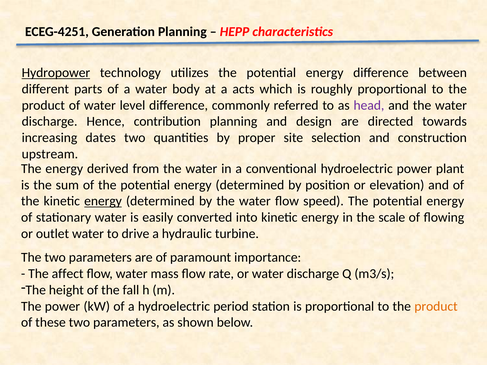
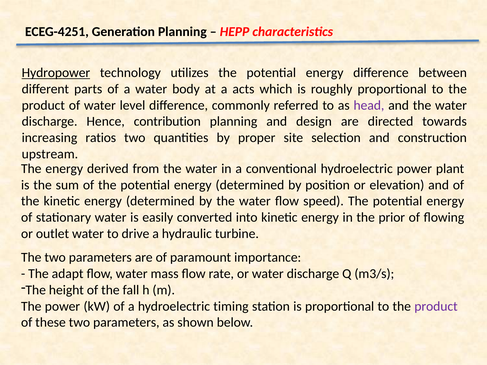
dates: dates -> ratios
energy at (103, 201) underline: present -> none
scale: scale -> prior
affect: affect -> adapt
period: period -> timing
product at (436, 306) colour: orange -> purple
